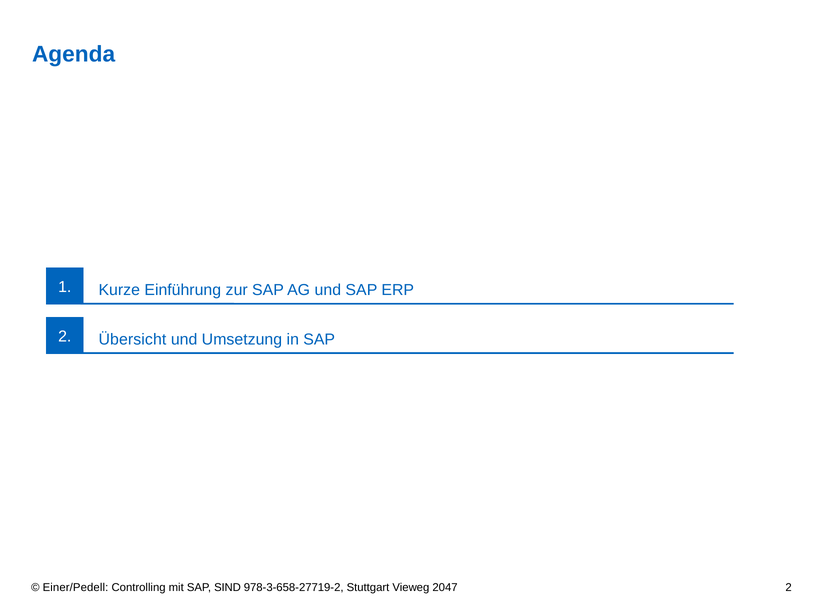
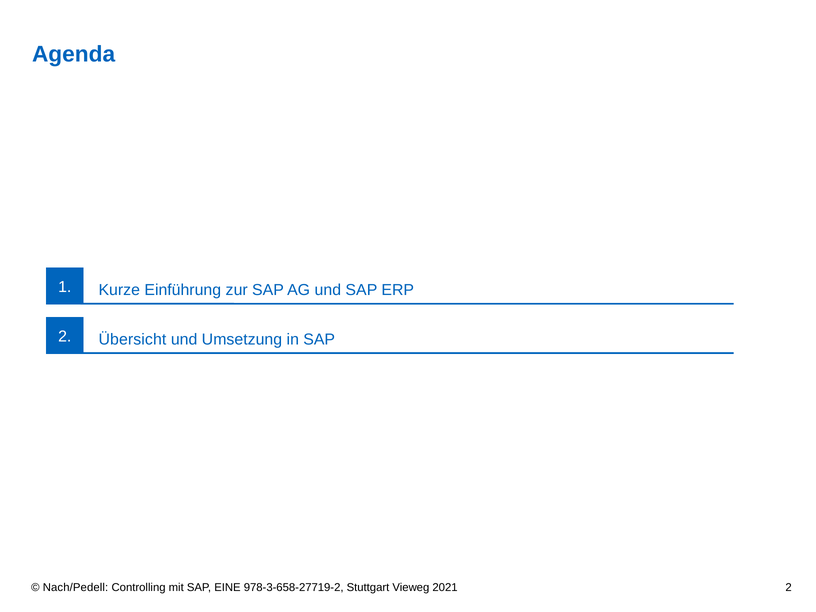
Einer/Pedell: Einer/Pedell -> Nach/Pedell
SIND: SIND -> EINE
2047: 2047 -> 2021
